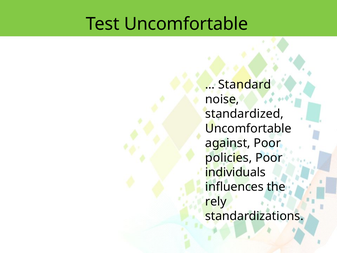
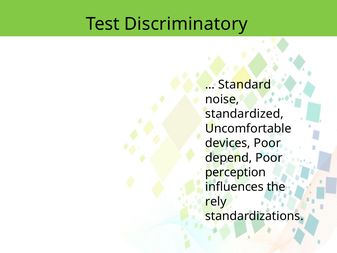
Test Uncomfortable: Uncomfortable -> Discriminatory
against: against -> devices
policies: policies -> depend
individuals: individuals -> perception
